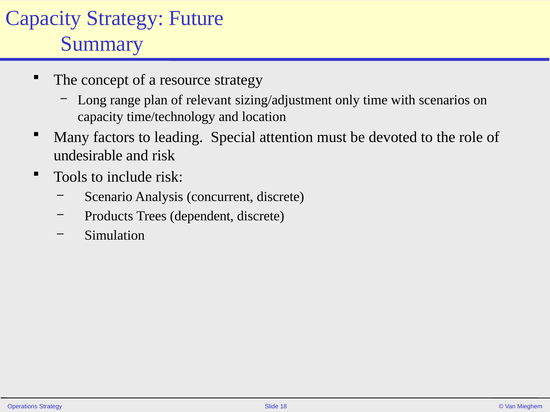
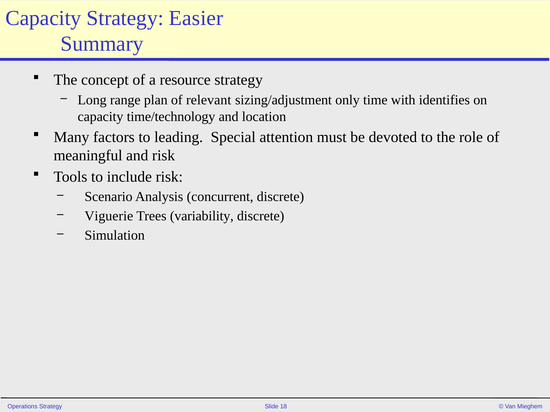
Future: Future -> Easier
scenarios: scenarios -> identifies
undesirable: undesirable -> meaningful
Products: Products -> Viguerie
dependent: dependent -> variability
